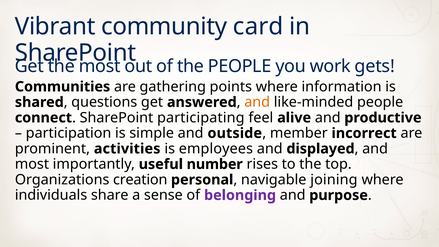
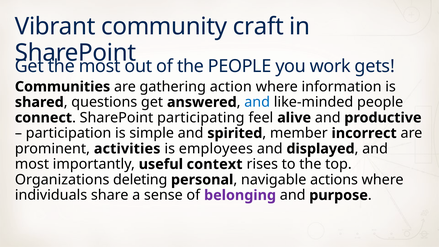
card: card -> craft
points: points -> action
and at (257, 102) colour: orange -> blue
outside: outside -> spirited
number: number -> context
creation: creation -> deleting
joining: joining -> actions
